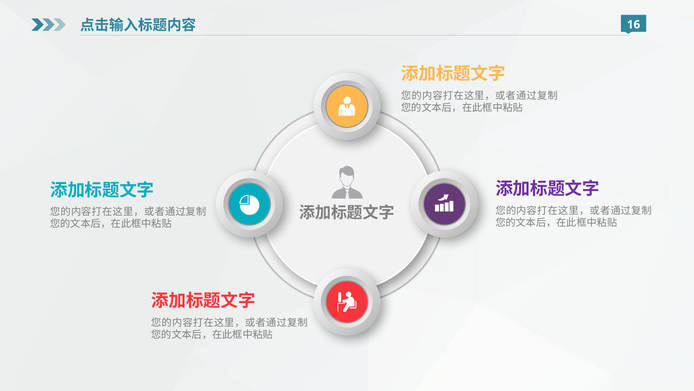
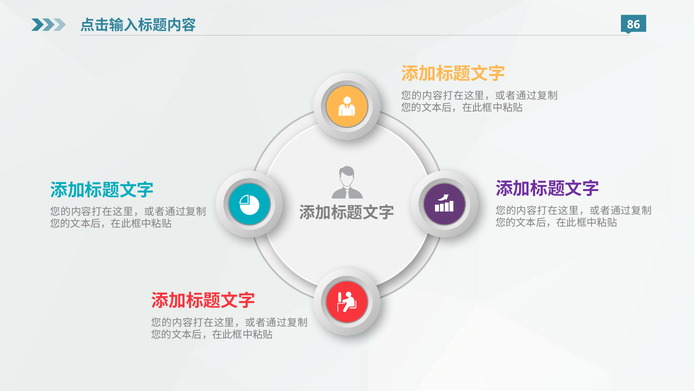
16: 16 -> 86
